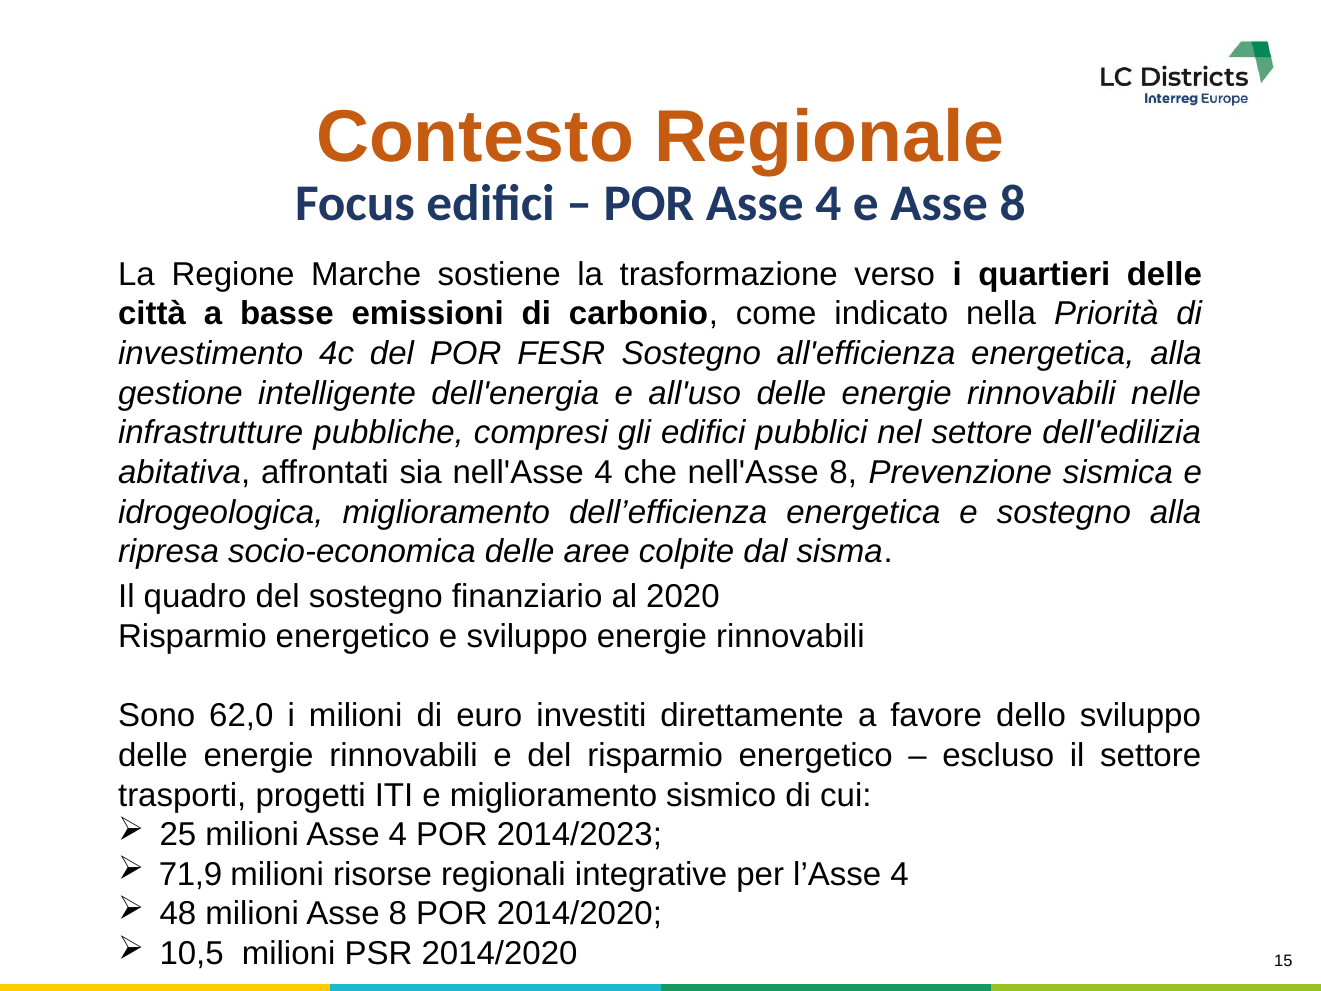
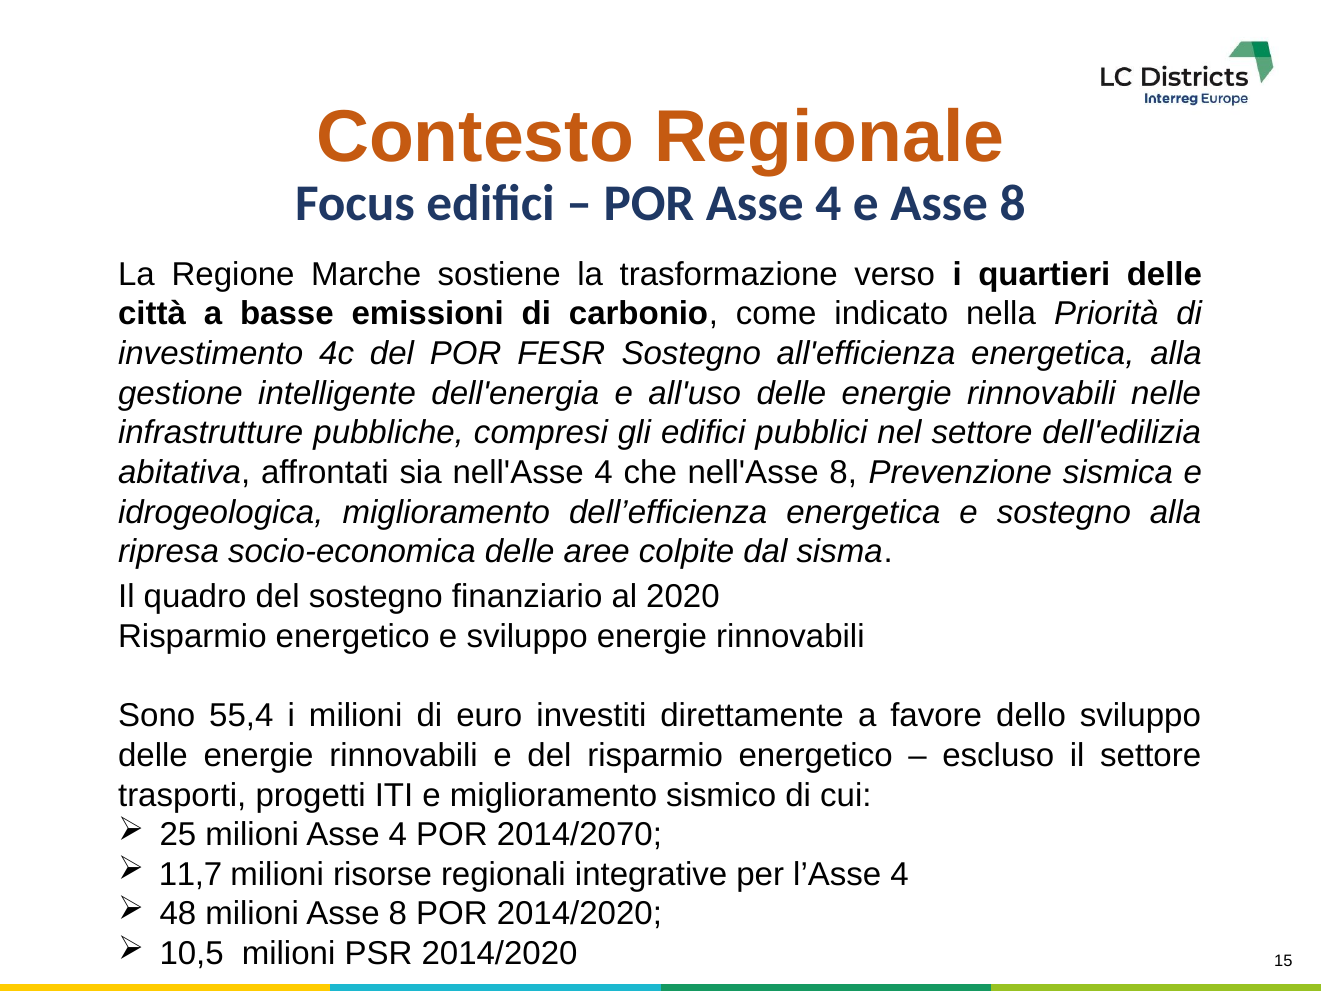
62,0: 62,0 -> 55,4
2014/2023: 2014/2023 -> 2014/2070
71,9: 71,9 -> 11,7
